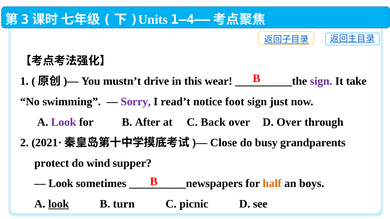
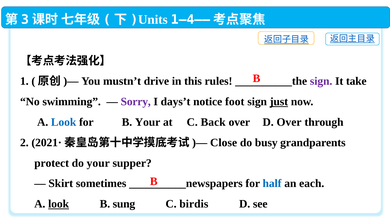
wear: wear -> rules
read’t: read’t -> days’t
just underline: none -> present
Look at (64, 122) colour: purple -> blue
B After: After -> Your
do wind: wind -> your
Look at (61, 184): Look -> Skirt
half colour: orange -> blue
boys: boys -> each
turn: turn -> sung
picnic: picnic -> birdis
